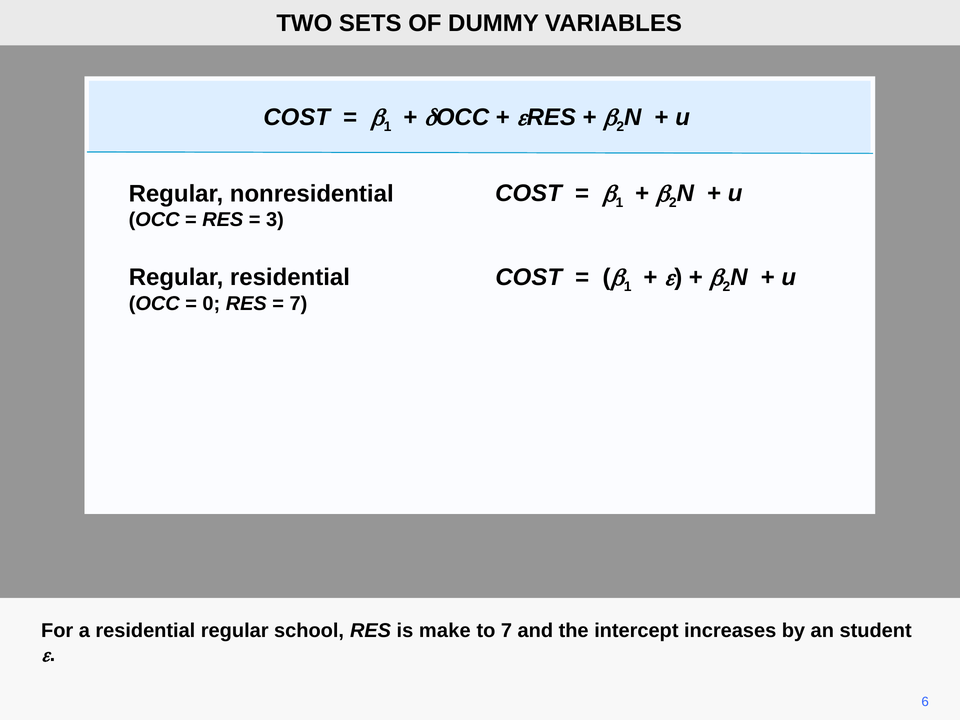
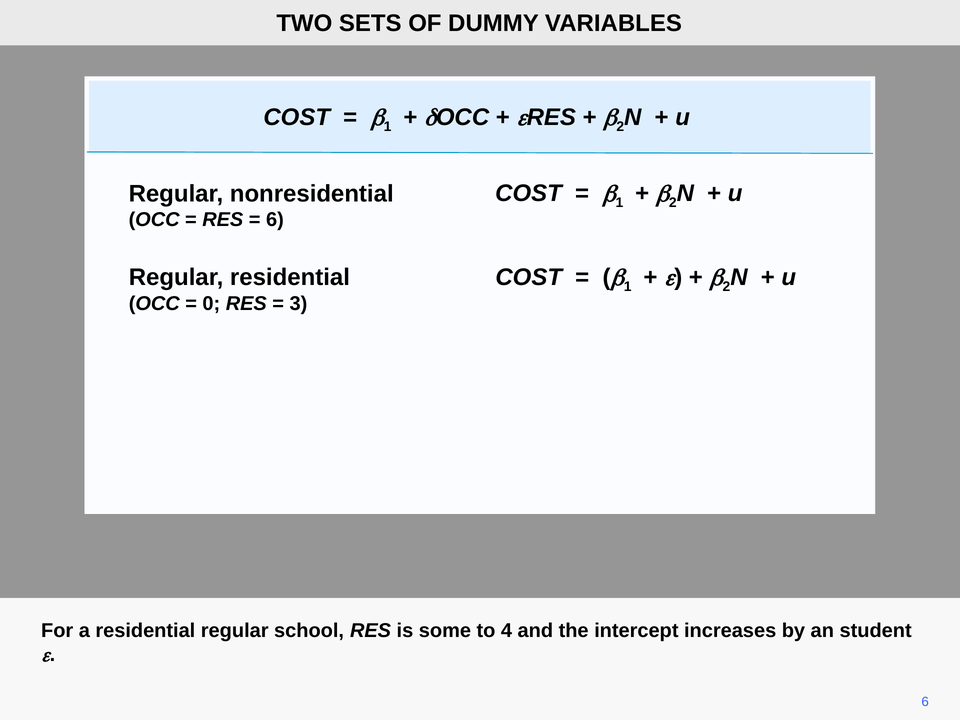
3 at (275, 220): 3 -> 6
7 at (298, 304): 7 -> 3
make: make -> some
to 7: 7 -> 4
